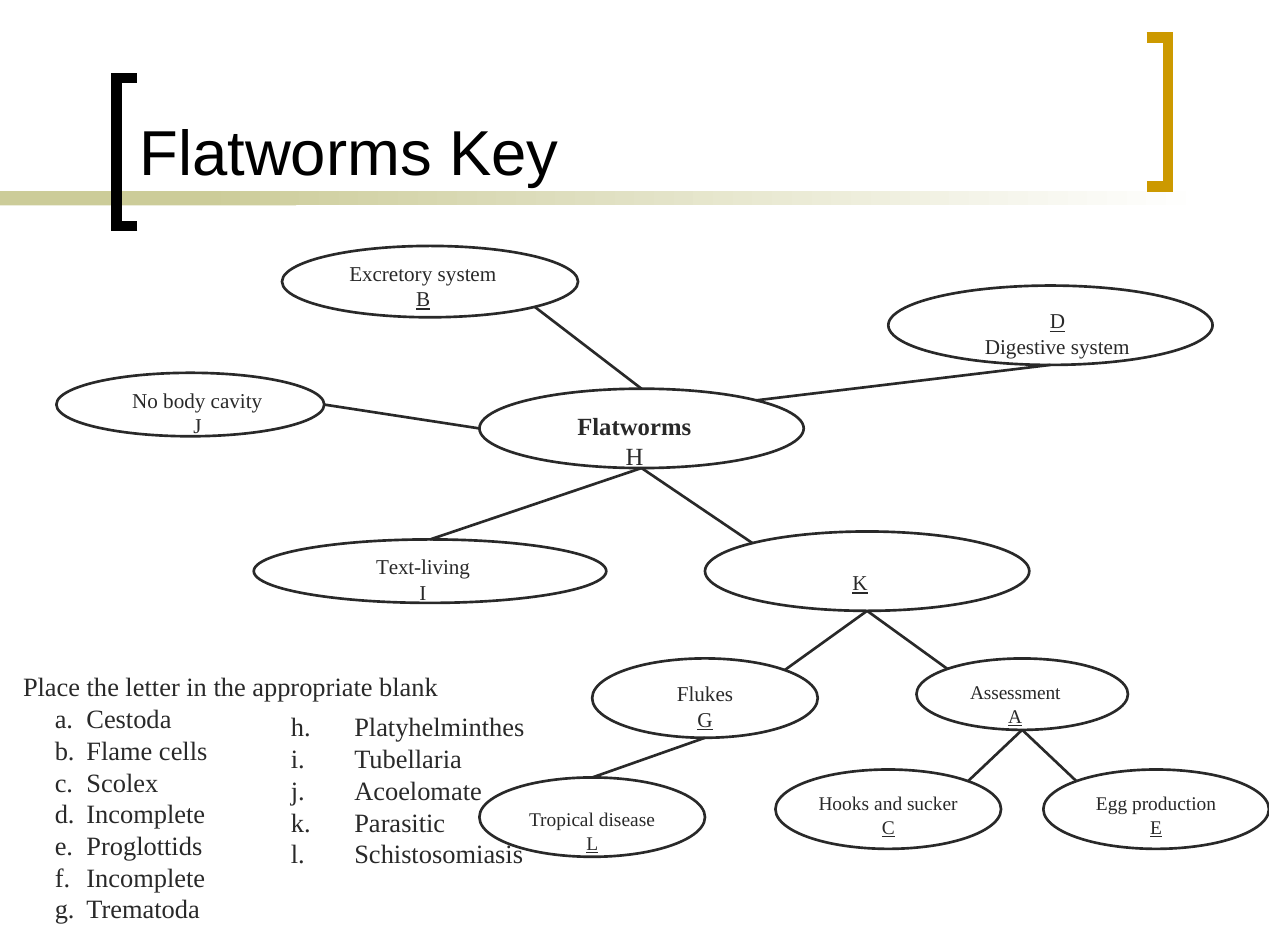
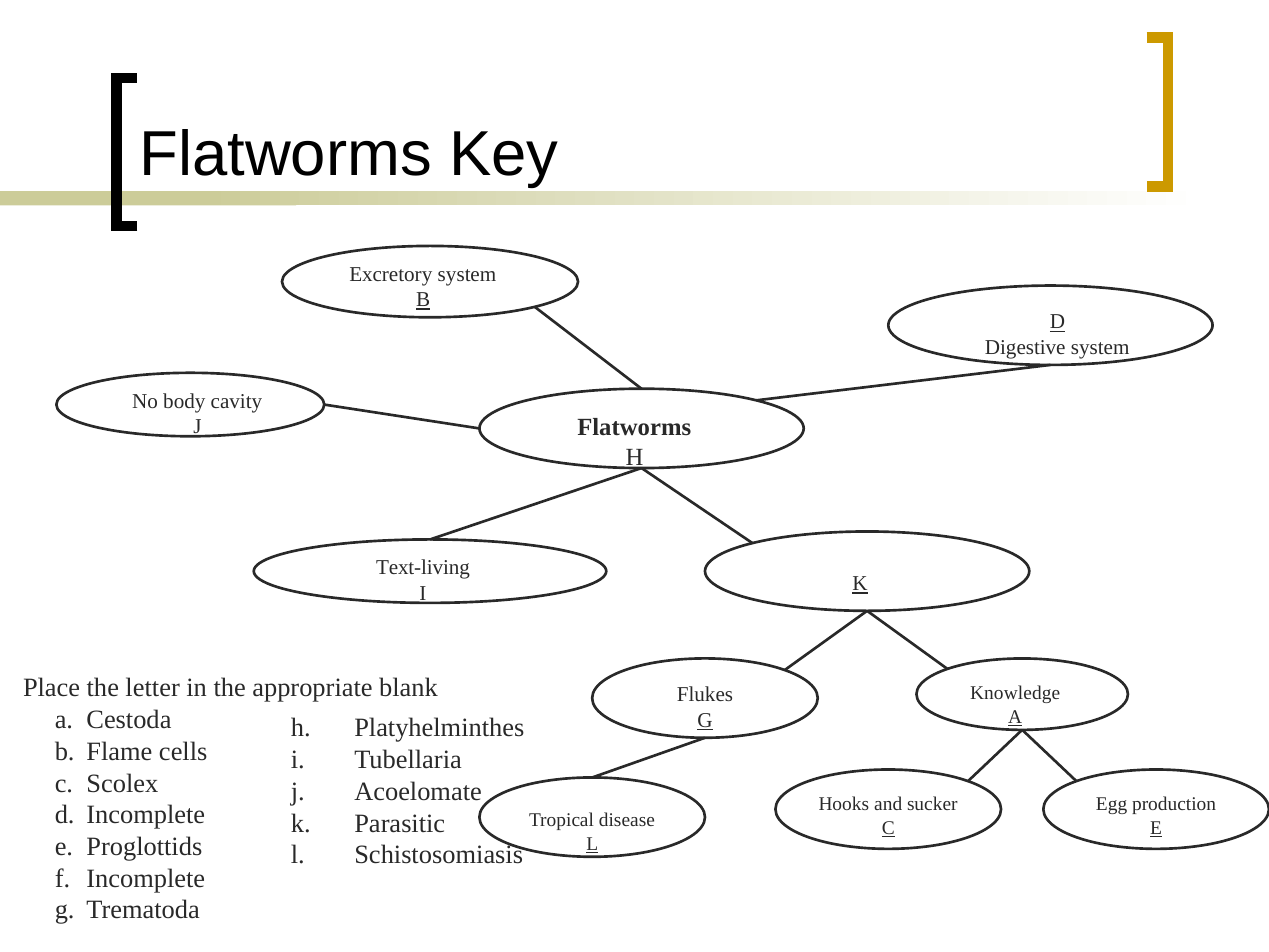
Assessment: Assessment -> Knowledge
